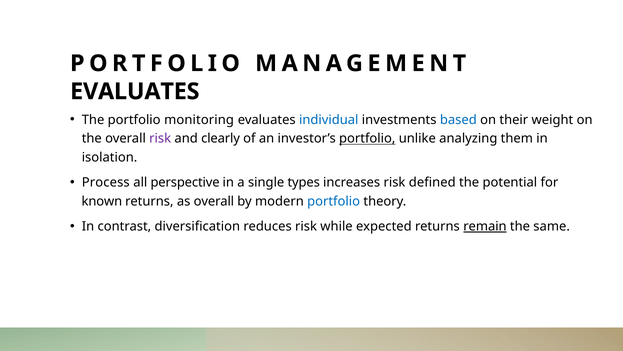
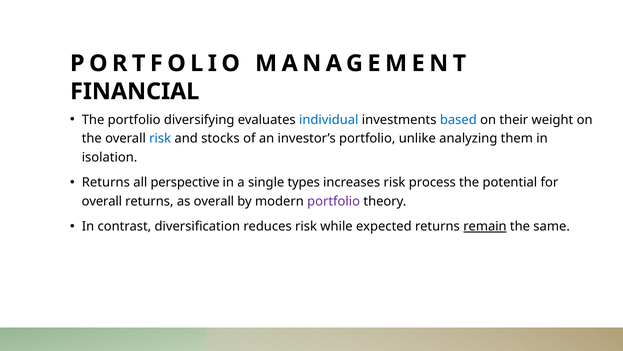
EVALUATES at (135, 91): EVALUATES -> FINANCIAL
monitoring: monitoring -> diversifying
risk at (160, 138) colour: purple -> blue
clearly: clearly -> stocks
portfolio at (367, 138) underline: present -> none
Process at (106, 182): Process -> Returns
defined: defined -> process
known at (102, 201): known -> overall
portfolio at (334, 201) colour: blue -> purple
